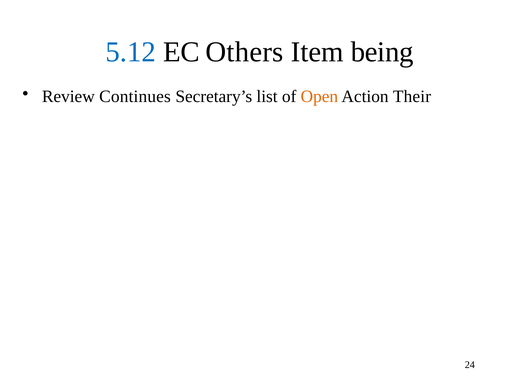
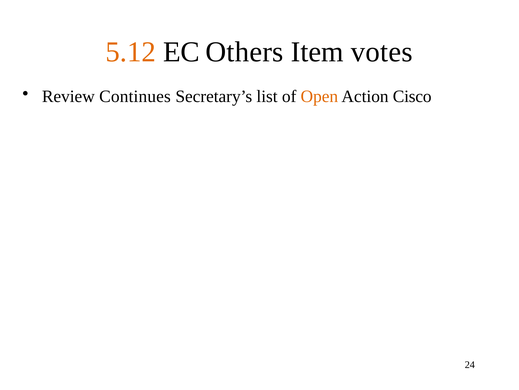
5.12 colour: blue -> orange
being: being -> votes
Their: Their -> Cisco
